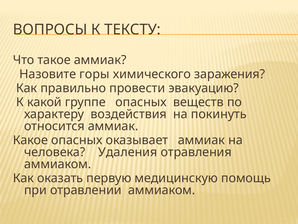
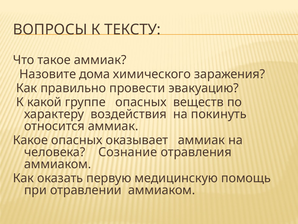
горы: горы -> дома
Удаления: Удаления -> Сознание
